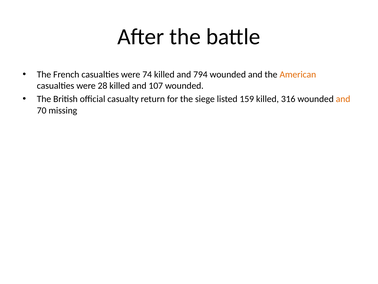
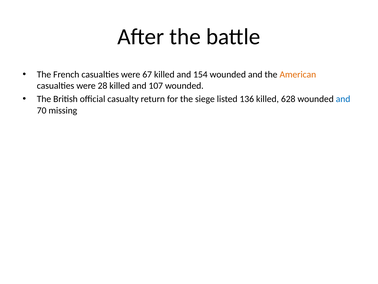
74: 74 -> 67
794: 794 -> 154
159: 159 -> 136
316: 316 -> 628
and at (343, 99) colour: orange -> blue
